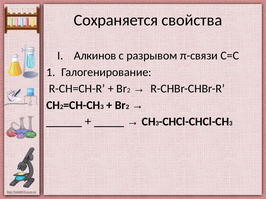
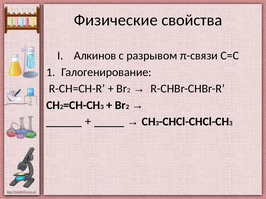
Сохраняется: Сохраняется -> Физические
